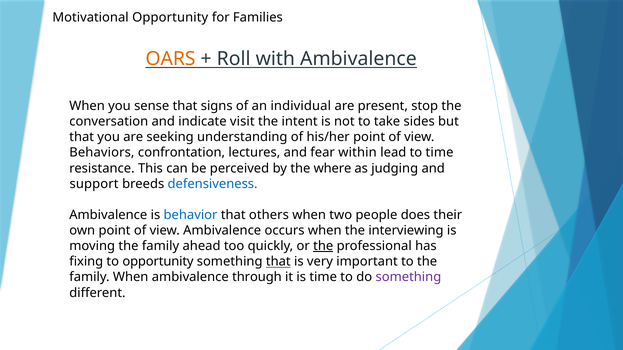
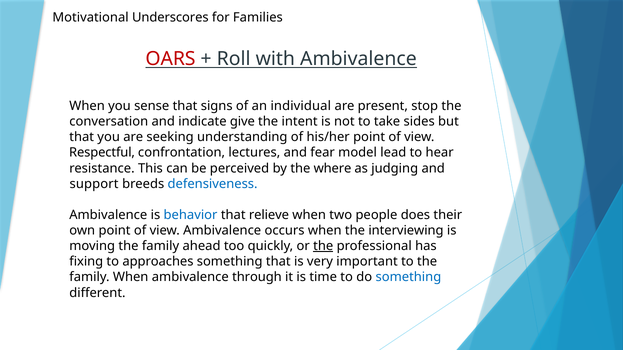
Motivational Opportunity: Opportunity -> Underscores
OARS colour: orange -> red
visit: visit -> give
Behaviors: Behaviors -> Respectful
within: within -> model
to time: time -> hear
others: others -> relieve
to opportunity: opportunity -> approaches
that at (278, 262) underline: present -> none
something at (408, 278) colour: purple -> blue
